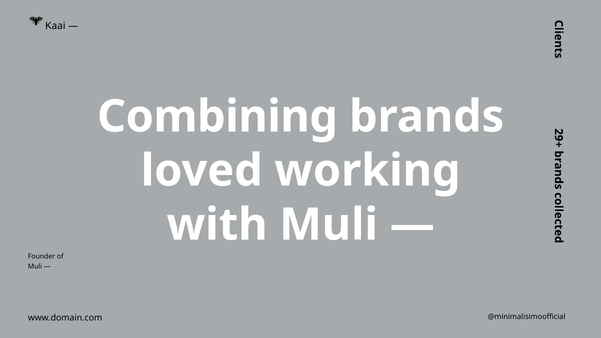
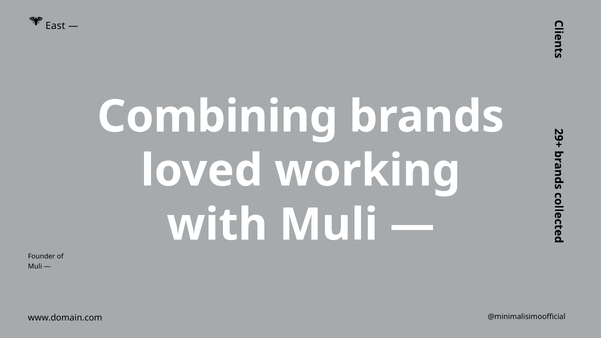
Kaai: Kaai -> East
